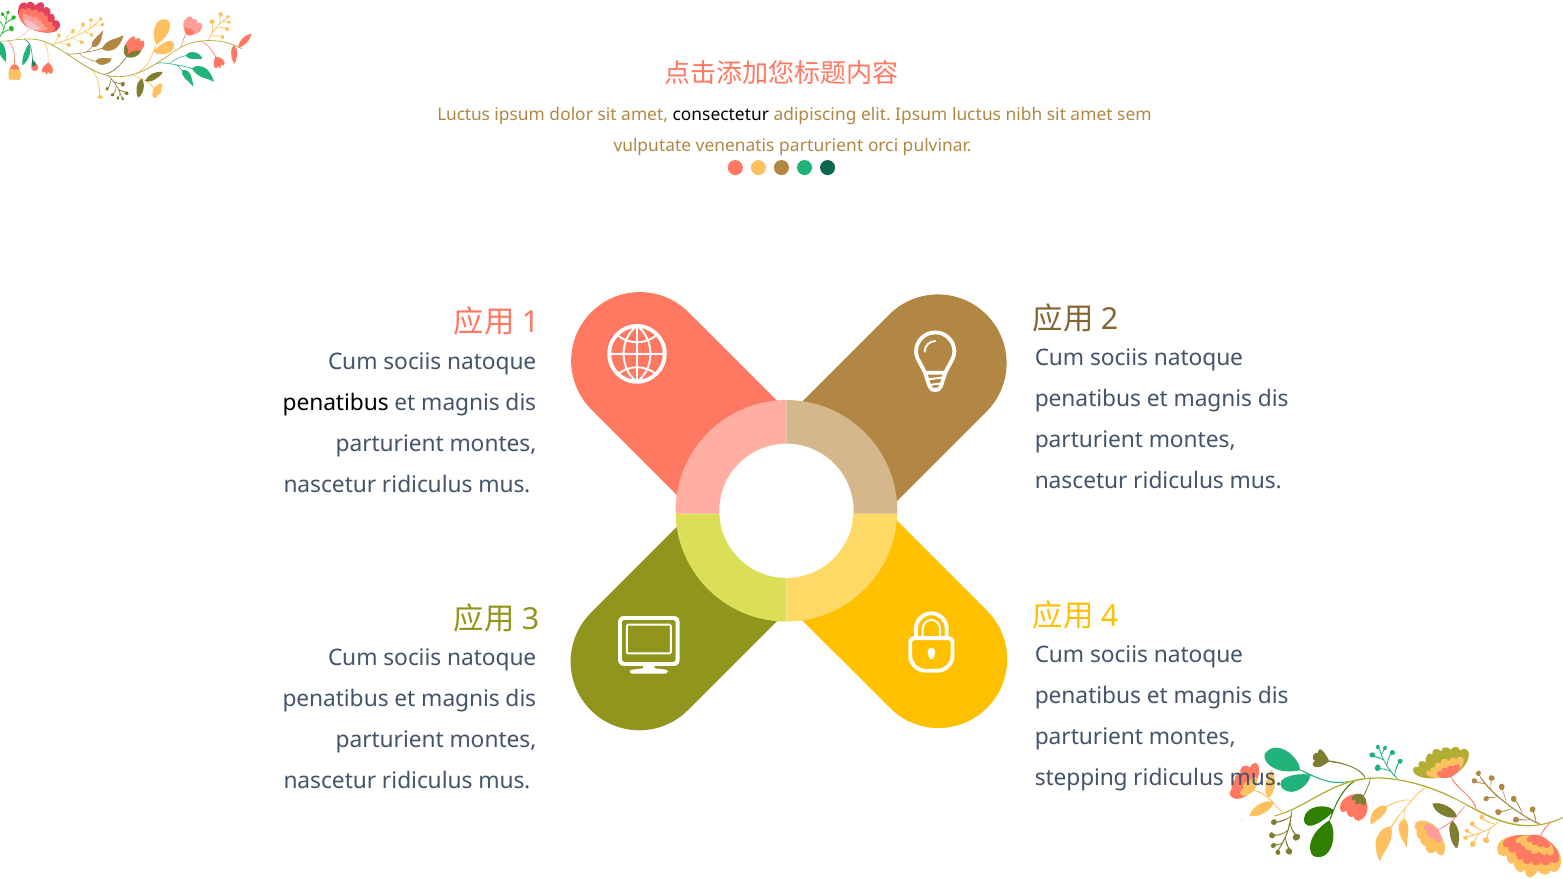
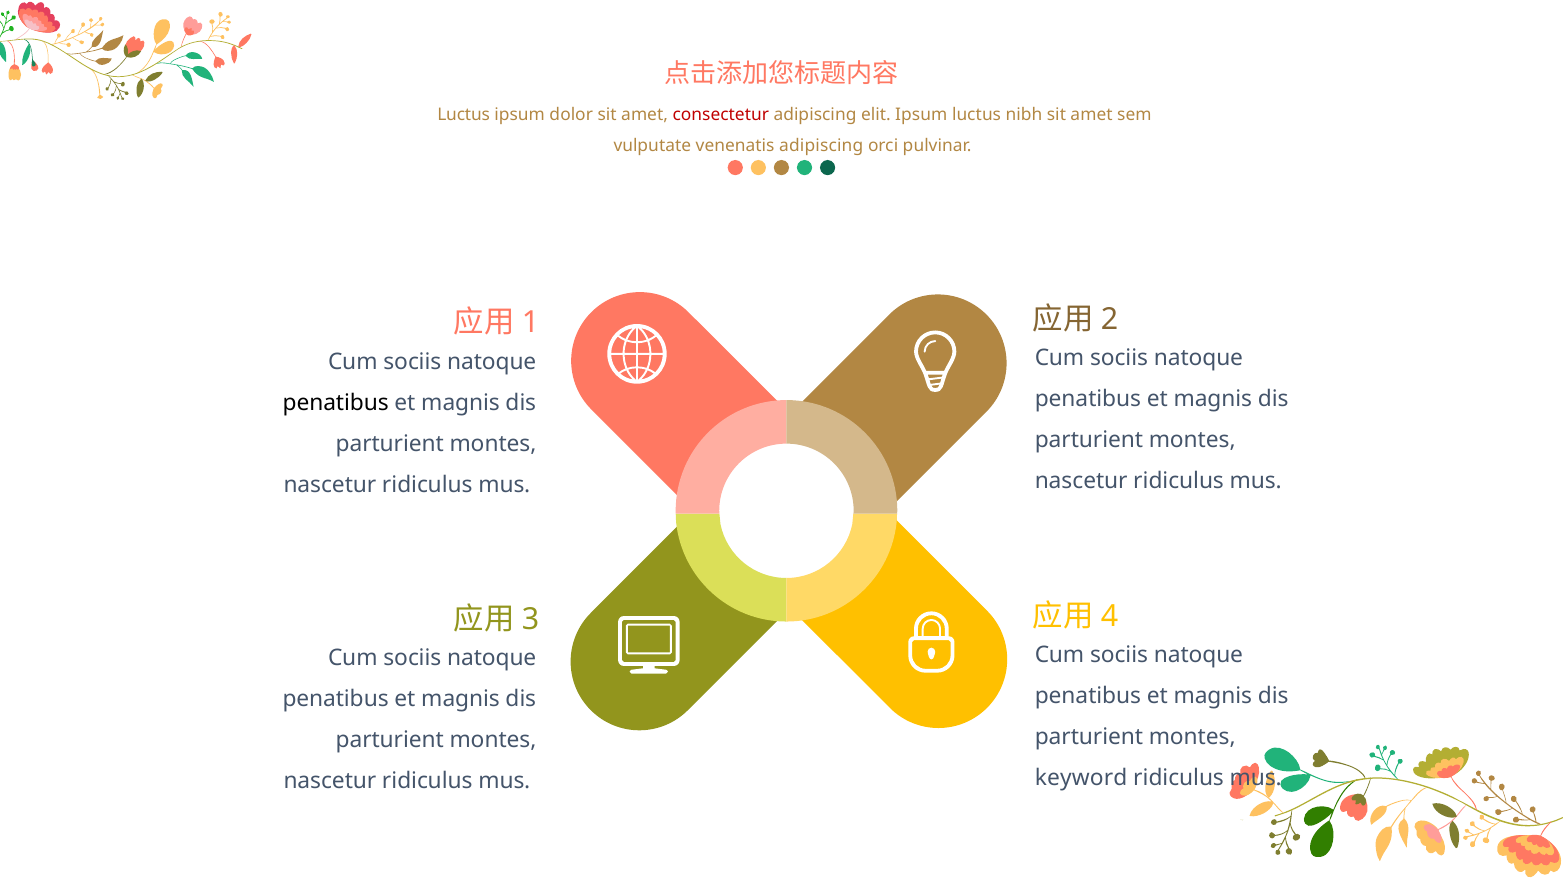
consectetur colour: black -> red
venenatis parturient: parturient -> adipiscing
stepping: stepping -> keyword
